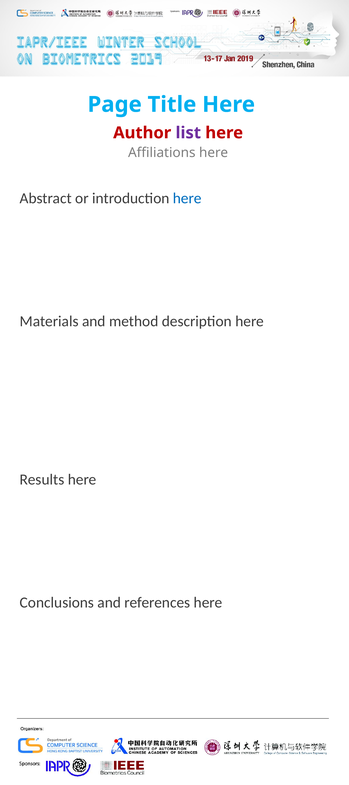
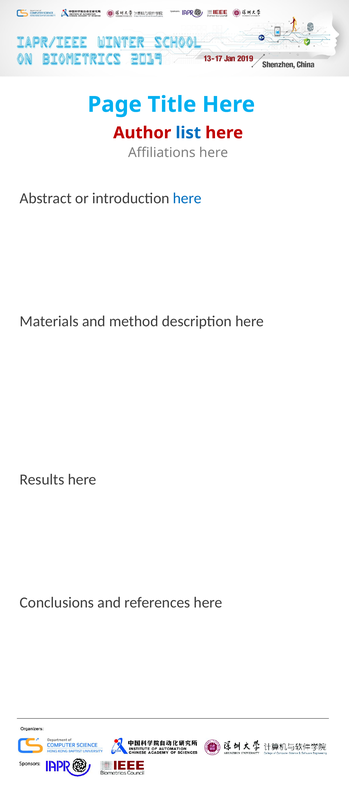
list colour: purple -> blue
